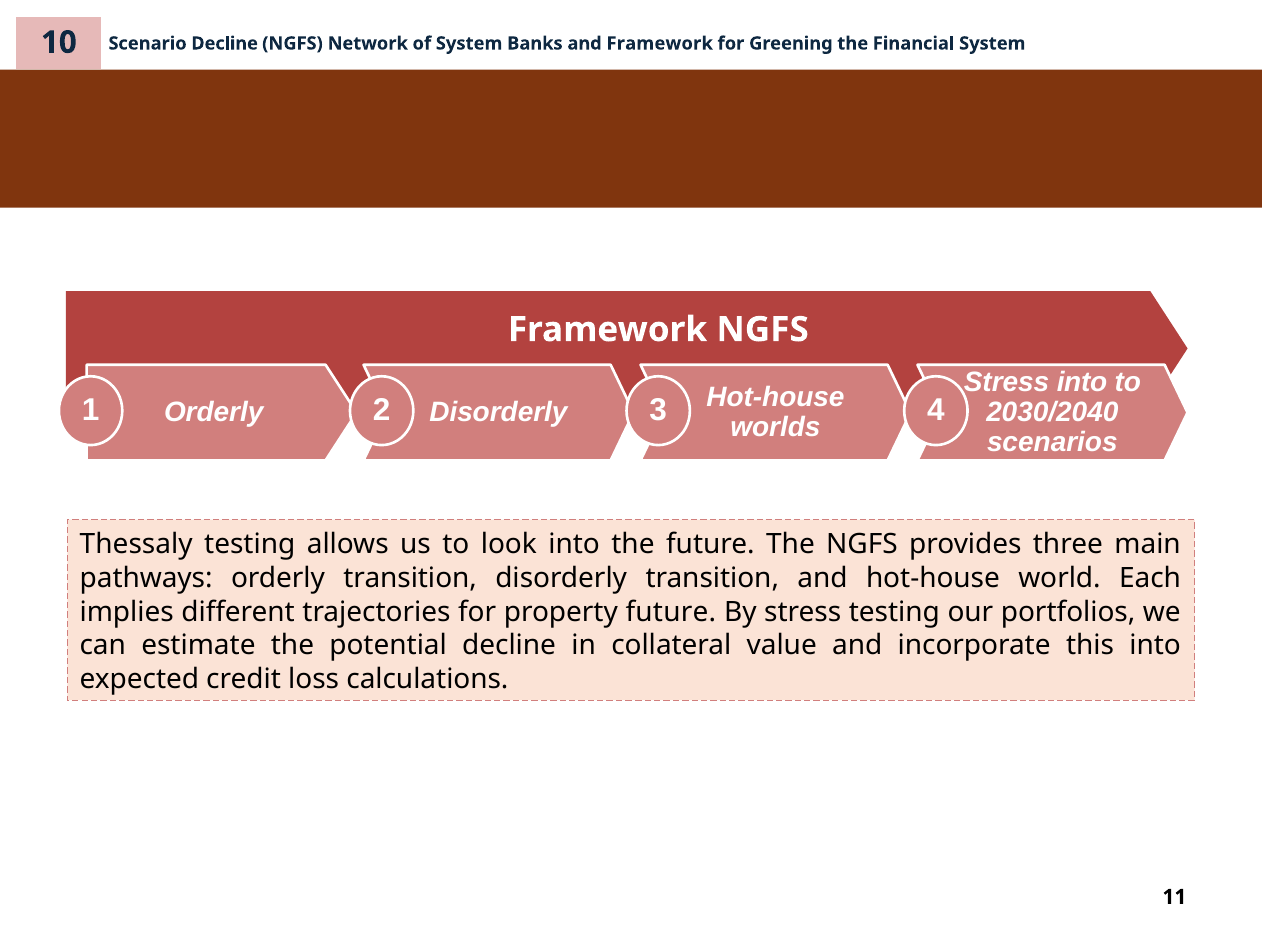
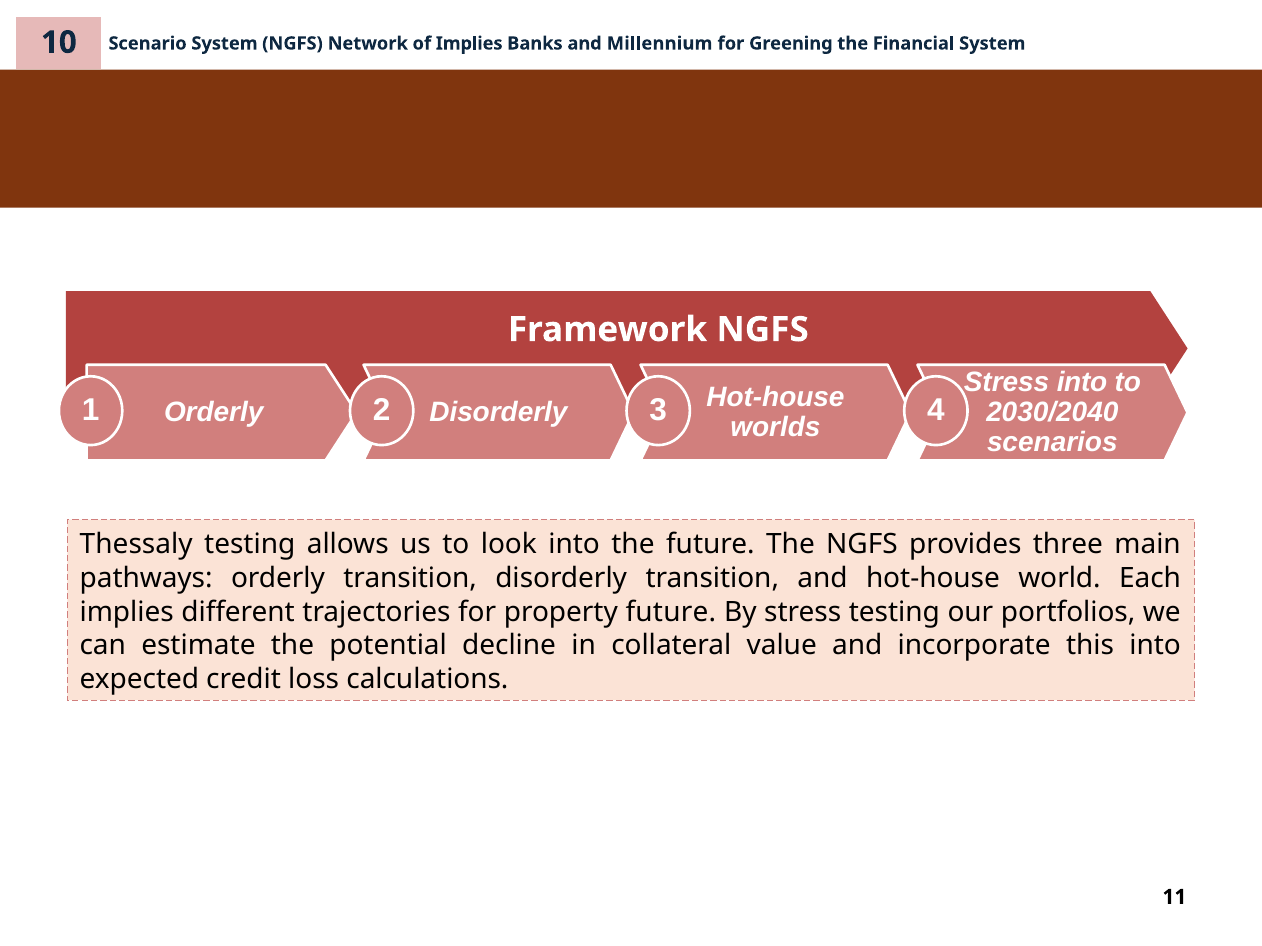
Scenario Decline: Decline -> System
of System: System -> Implies
and Framework: Framework -> Millennium
